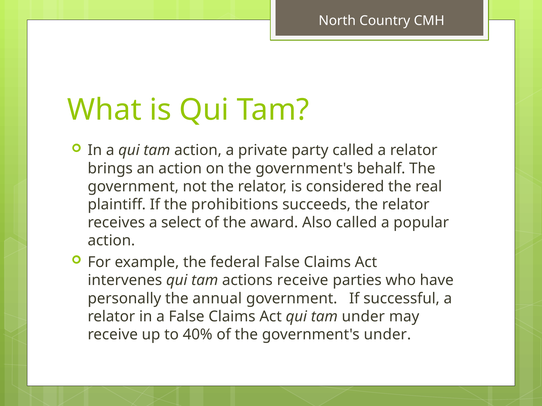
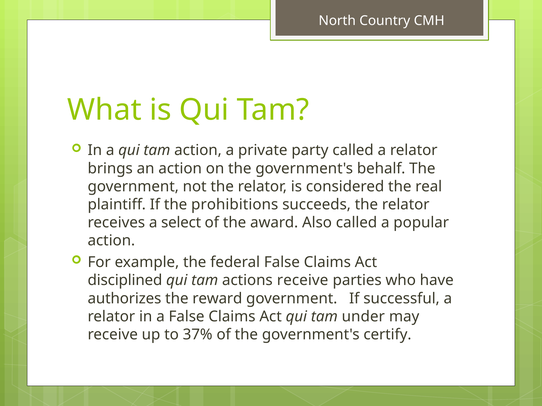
intervenes: intervenes -> disciplined
personally: personally -> authorizes
annual: annual -> reward
40%: 40% -> 37%
government's under: under -> certify
